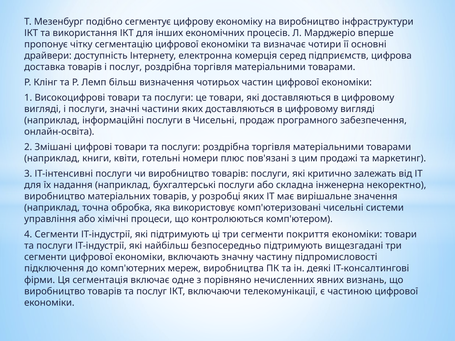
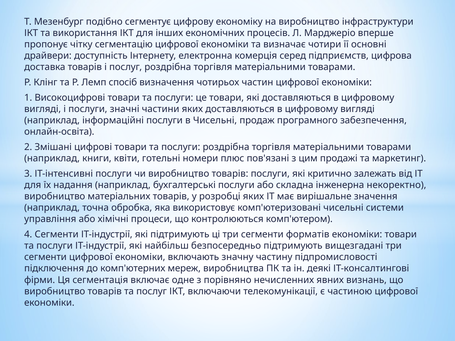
більш: більш -> спосіб
покриття: покриття -> форматів
